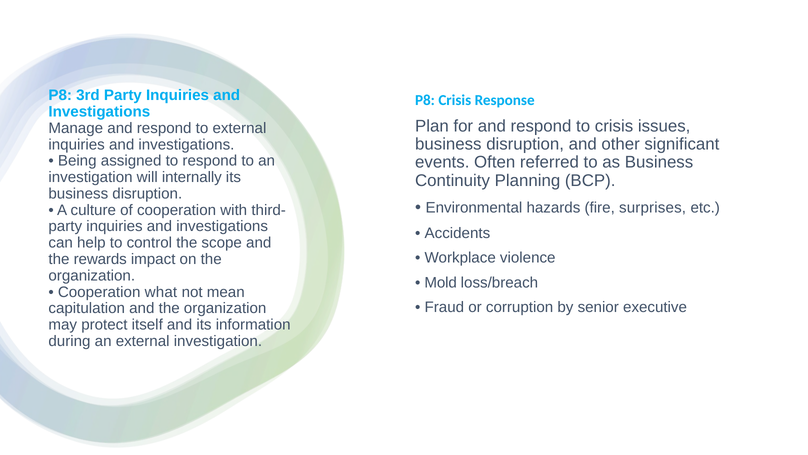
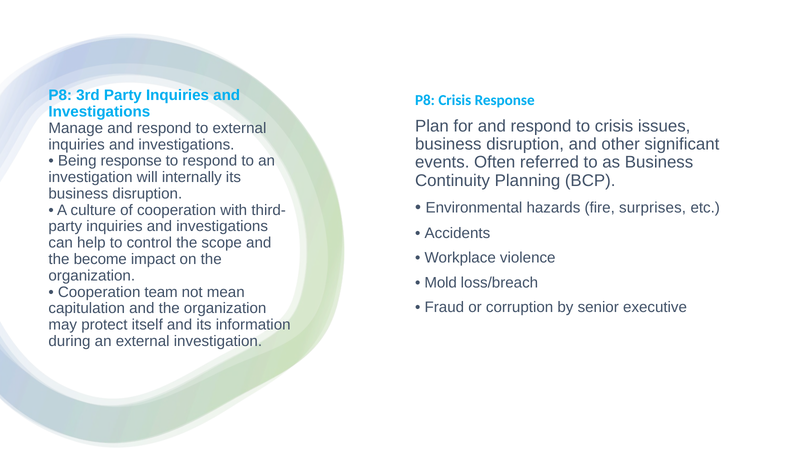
Being assigned: assigned -> response
rewards: rewards -> become
what: what -> team
